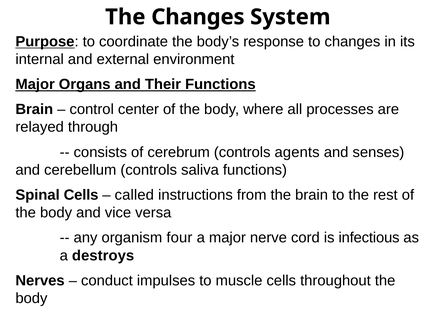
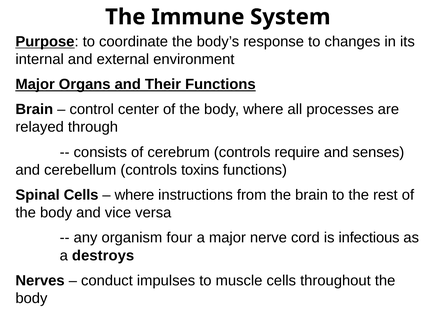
The Changes: Changes -> Immune
agents: agents -> require
saliva: saliva -> toxins
called at (134, 195): called -> where
